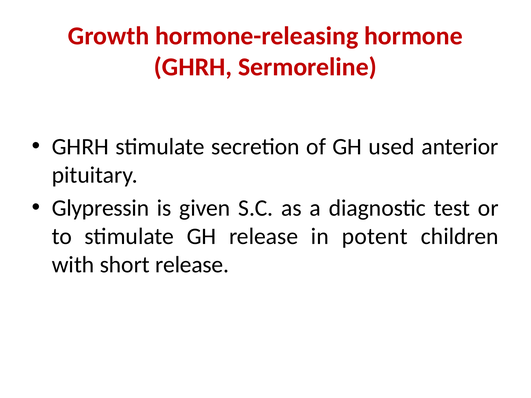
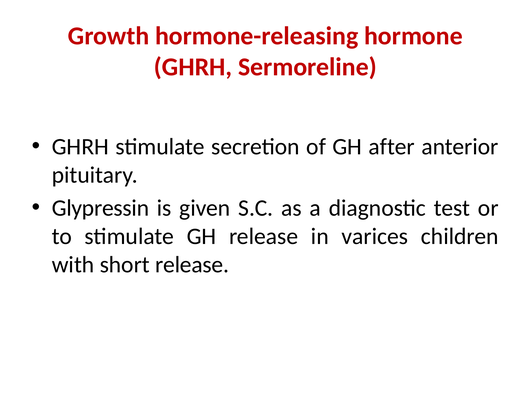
used: used -> after
potent: potent -> varices
